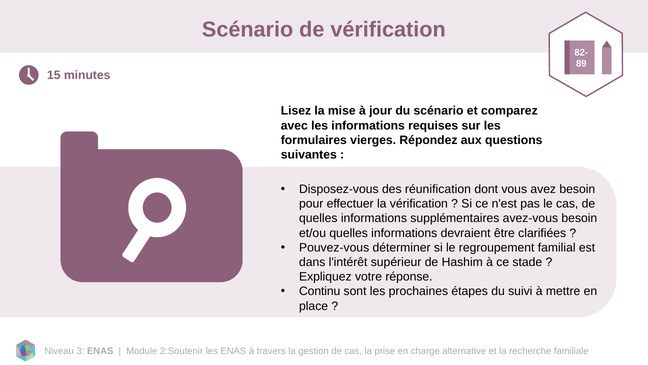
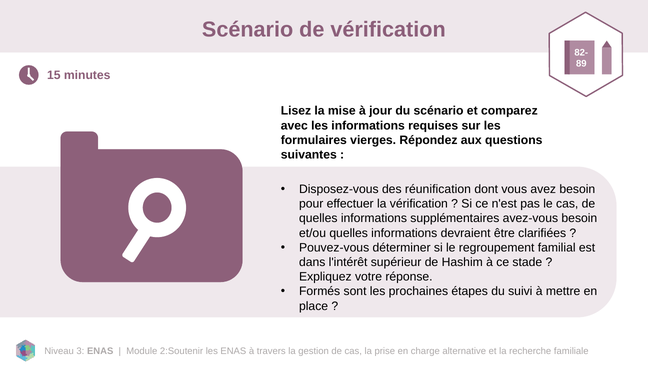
Continu: Continu -> Formés
